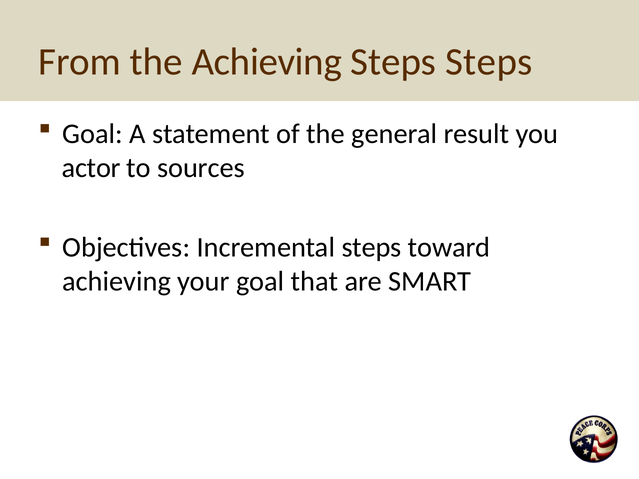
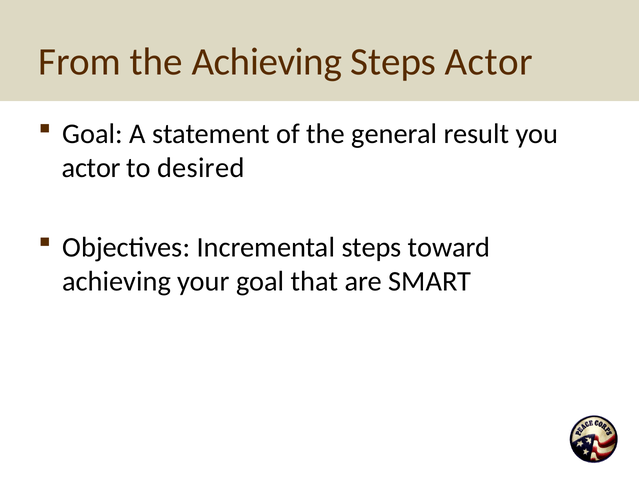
Steps Steps: Steps -> Actor
sources: sources -> desired
